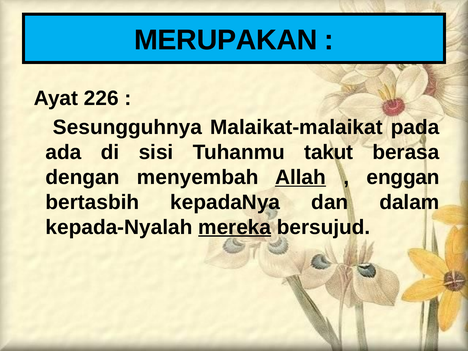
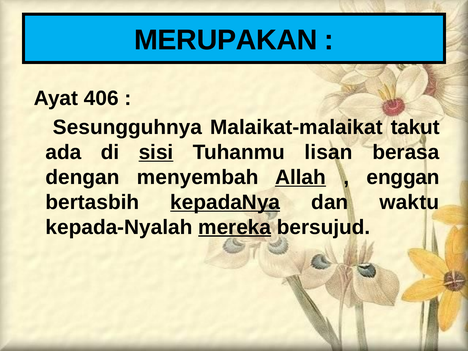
226: 226 -> 406
pada: pada -> takut
sisi underline: none -> present
takut: takut -> lisan
kepadaNya underline: none -> present
dalam: dalam -> waktu
